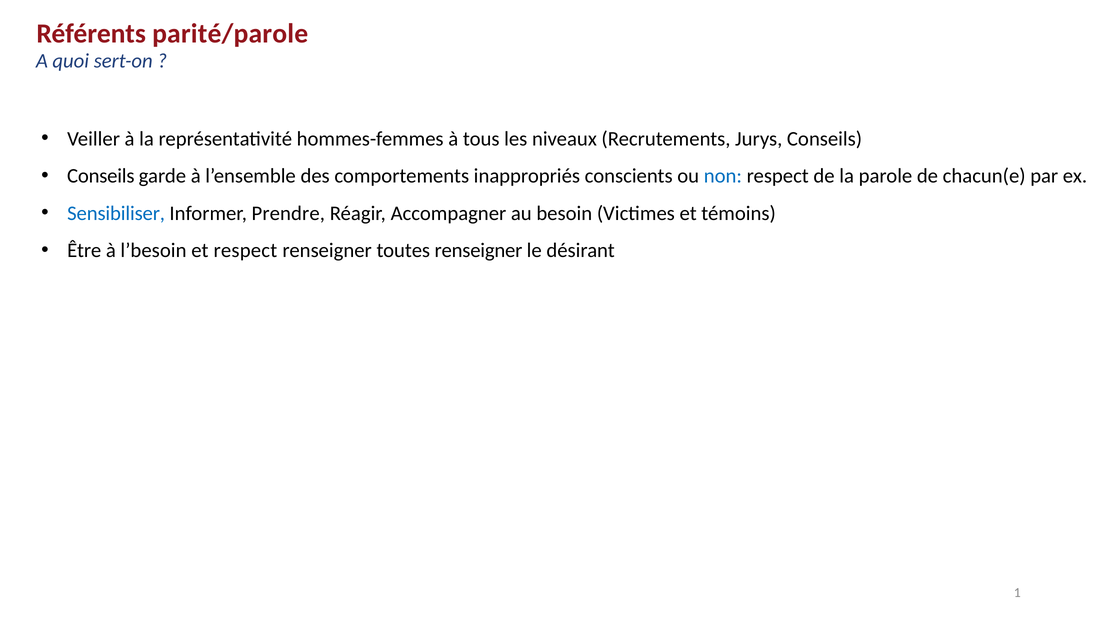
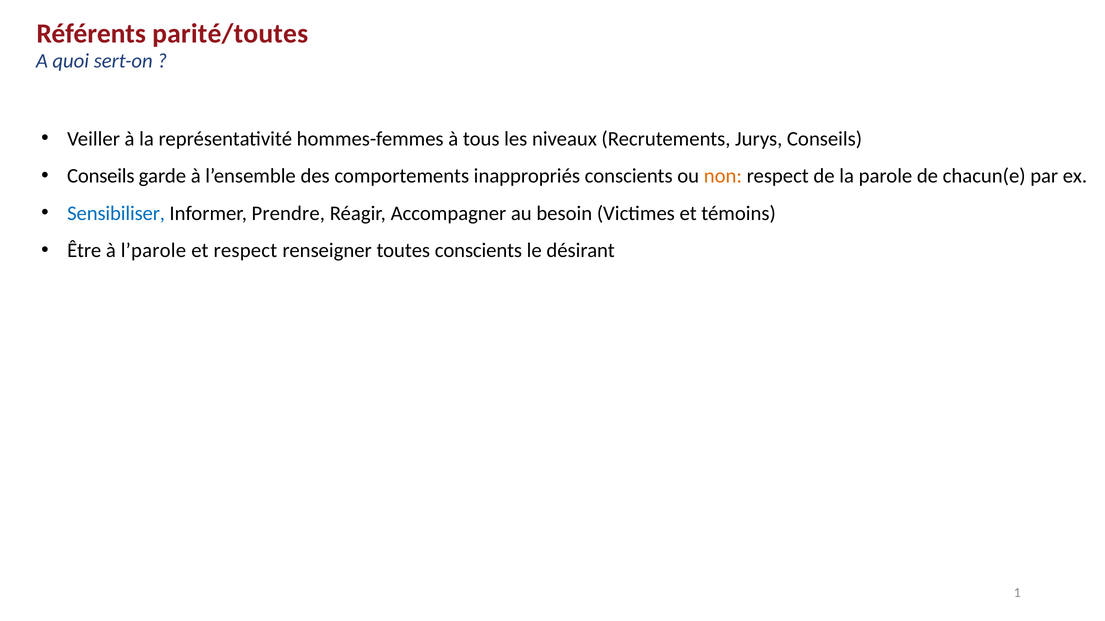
parité/parole: parité/parole -> parité/toutes
non colour: blue -> orange
l’besoin: l’besoin -> l’parole
toutes renseigner: renseigner -> conscients
